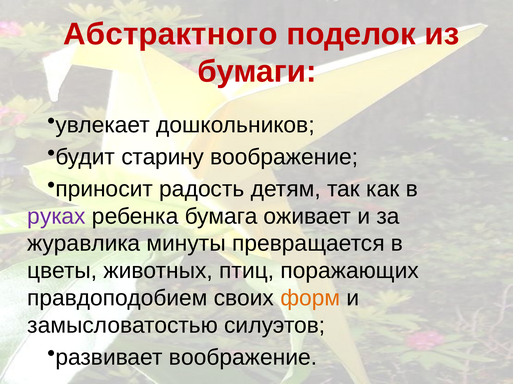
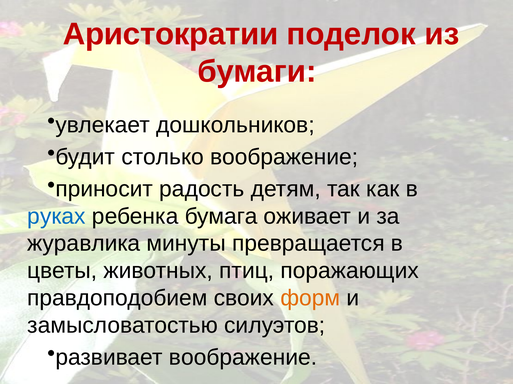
Абстрактного: Абстрактного -> Аристократии
старину: старину -> столько
руках colour: purple -> blue
